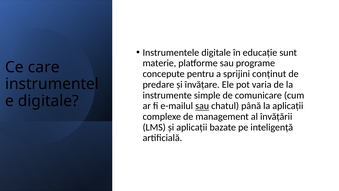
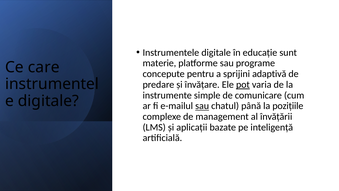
conținut: conținut -> adaptivă
pot underline: none -> present
la aplicații: aplicații -> pozițiile
